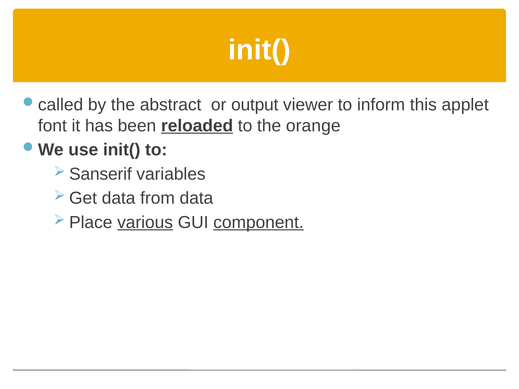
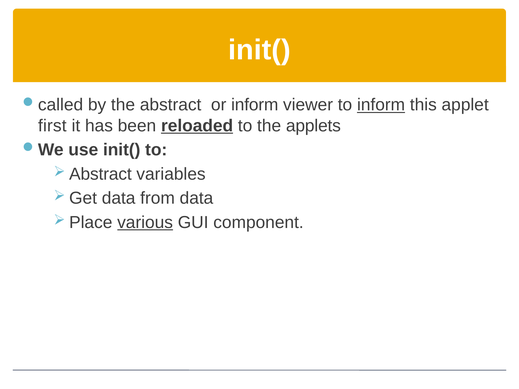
or output: output -> inform
inform at (381, 105) underline: none -> present
font: font -> first
orange: orange -> applets
Sanserif at (100, 174): Sanserif -> Abstract
component underline: present -> none
